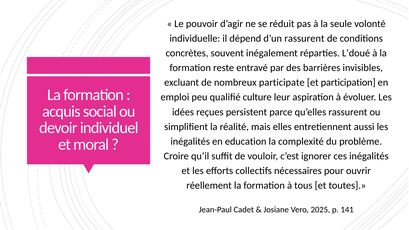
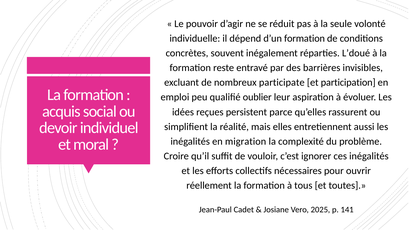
d’un rassurent: rassurent -> formation
culture: culture -> oublier
education: education -> migration
